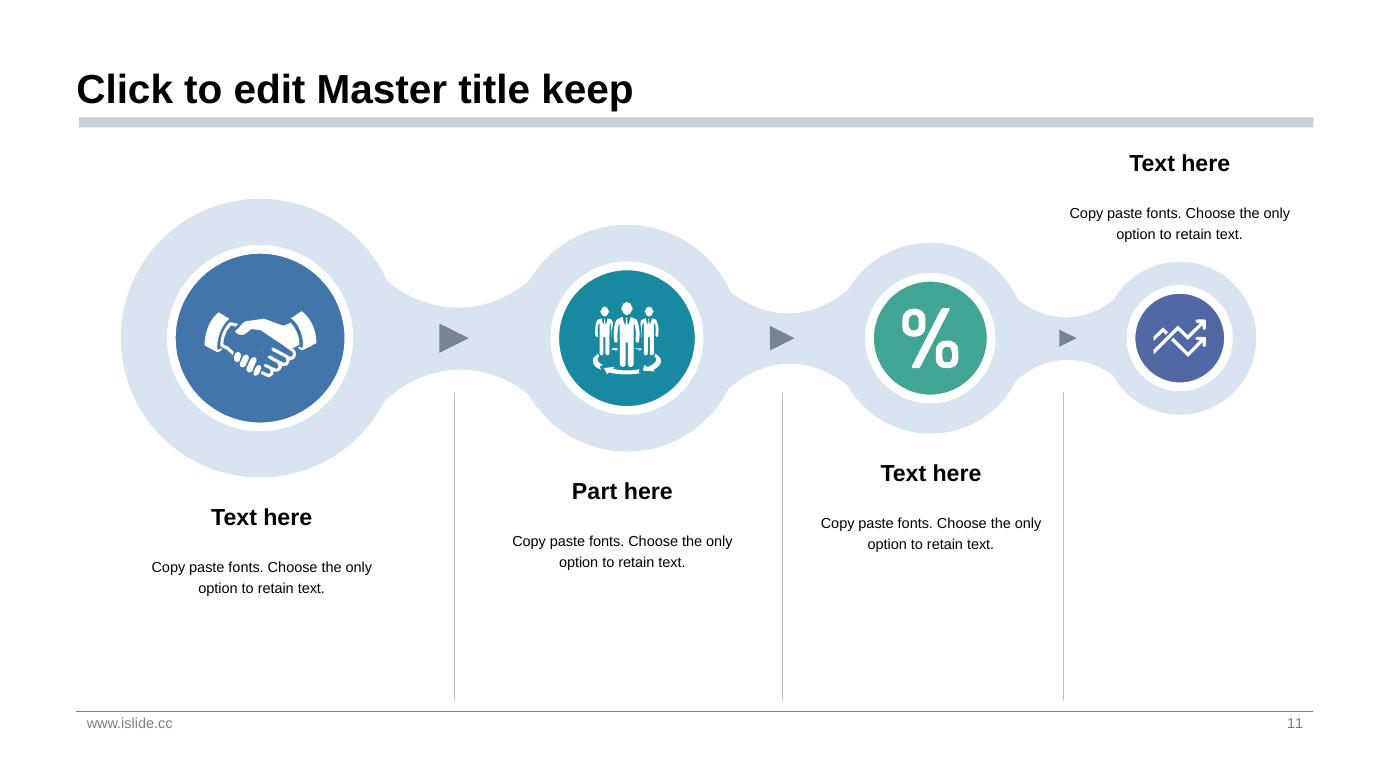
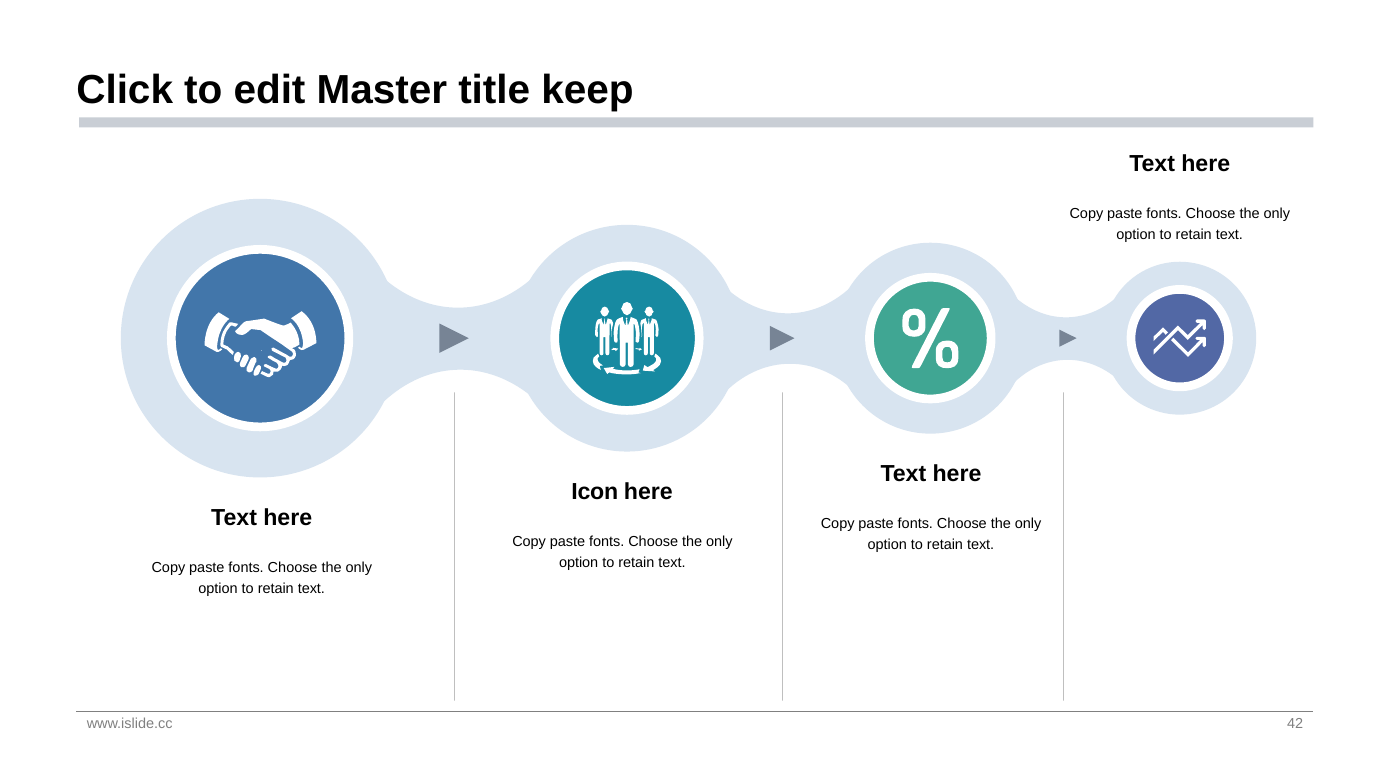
Part: Part -> Icon
11: 11 -> 42
